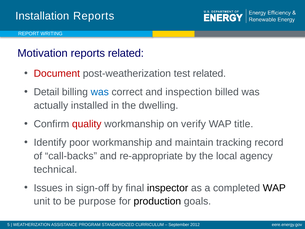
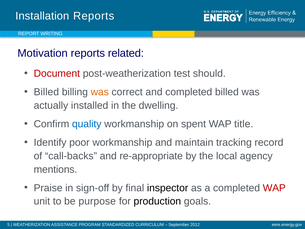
test related: related -> should
Detail at (46, 92): Detail -> Billed
was at (100, 92) colour: blue -> orange
and inspection: inspection -> completed
quality colour: red -> blue
verify: verify -> spent
technical: technical -> mentions
Issues: Issues -> Praise
WAP at (274, 188) colour: black -> red
